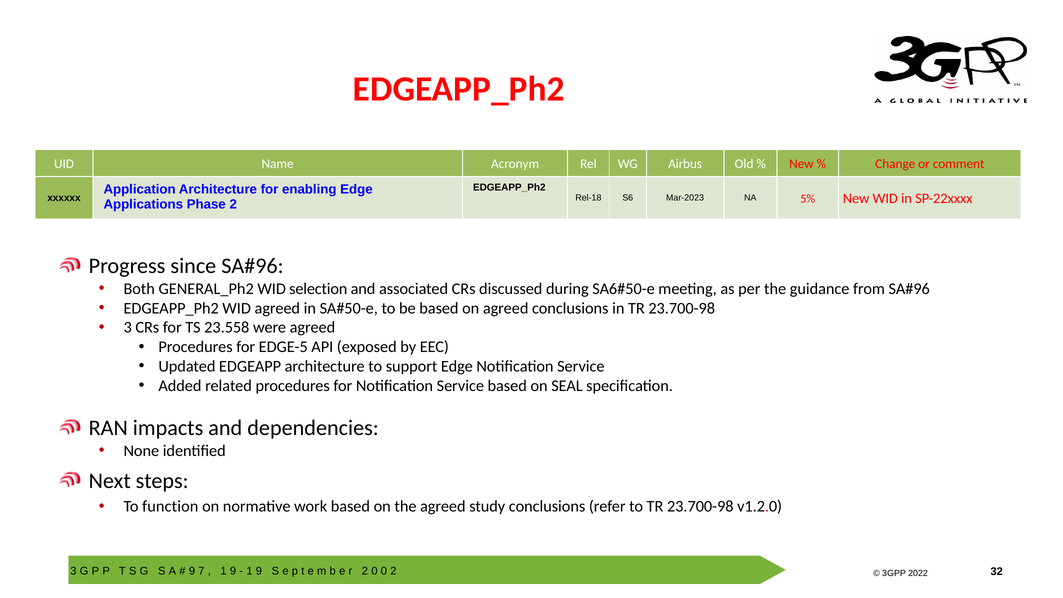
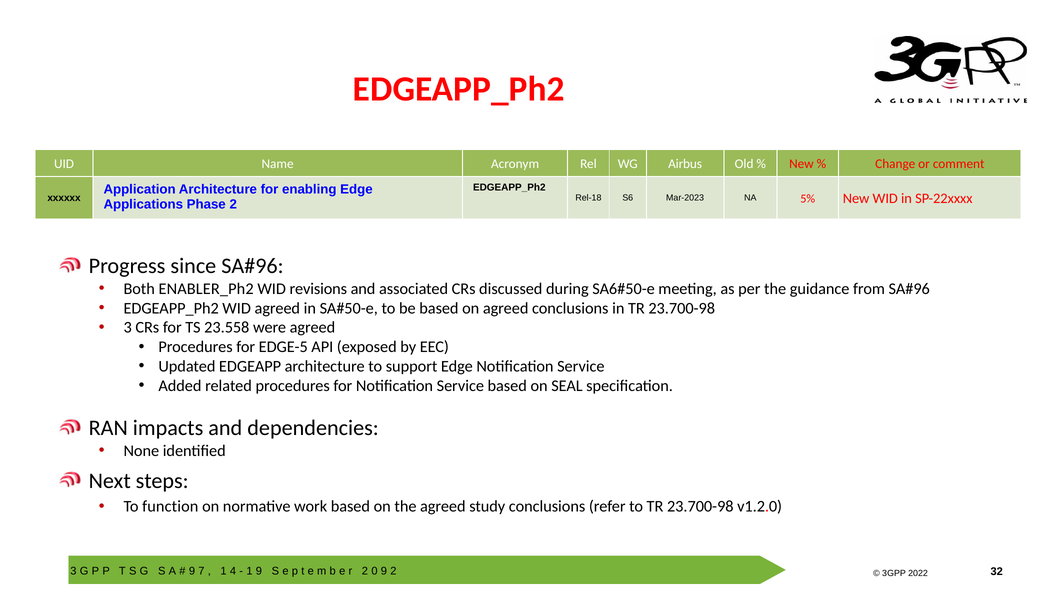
GENERAL_Ph2: GENERAL_Ph2 -> ENABLER_Ph2
selection: selection -> revisions
9 at (233, 571): 9 -> 4
0 at (384, 571): 0 -> 9
